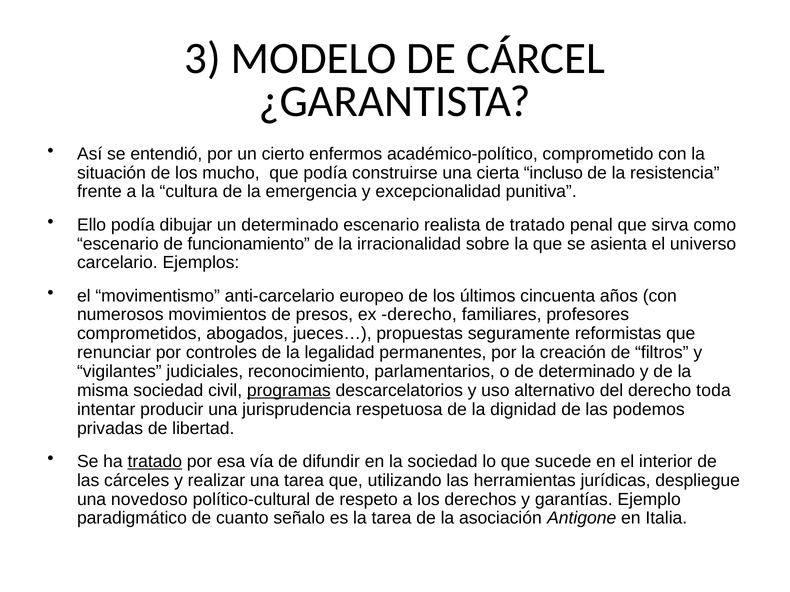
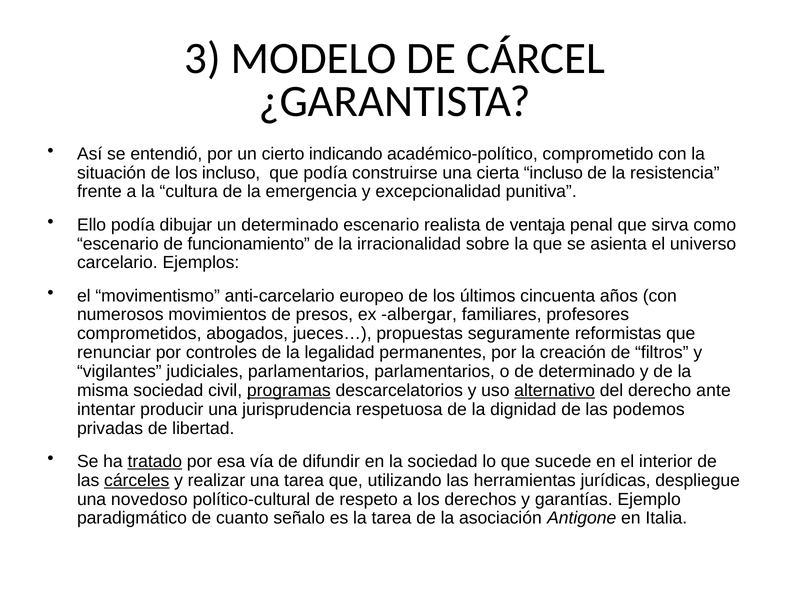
enfermos: enfermos -> indicando
los mucho: mucho -> incluso
de tratado: tratado -> ventaja
ex derecho: derecho -> albergar
judiciales reconocimiento: reconocimiento -> parlamentarios
alternativo underline: none -> present
toda: toda -> ante
cárceles underline: none -> present
